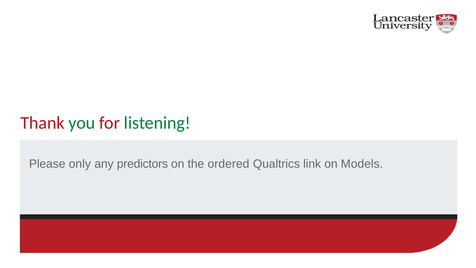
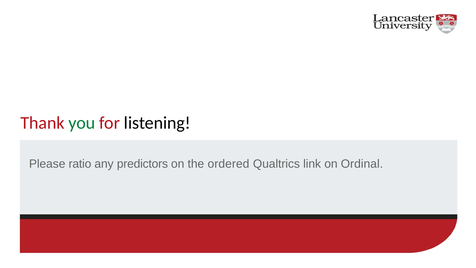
listening colour: green -> black
only: only -> ratio
Models: Models -> Ordinal
